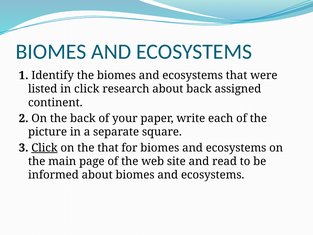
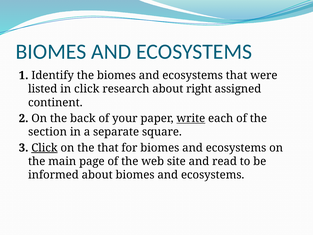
about back: back -> right
write underline: none -> present
picture: picture -> section
